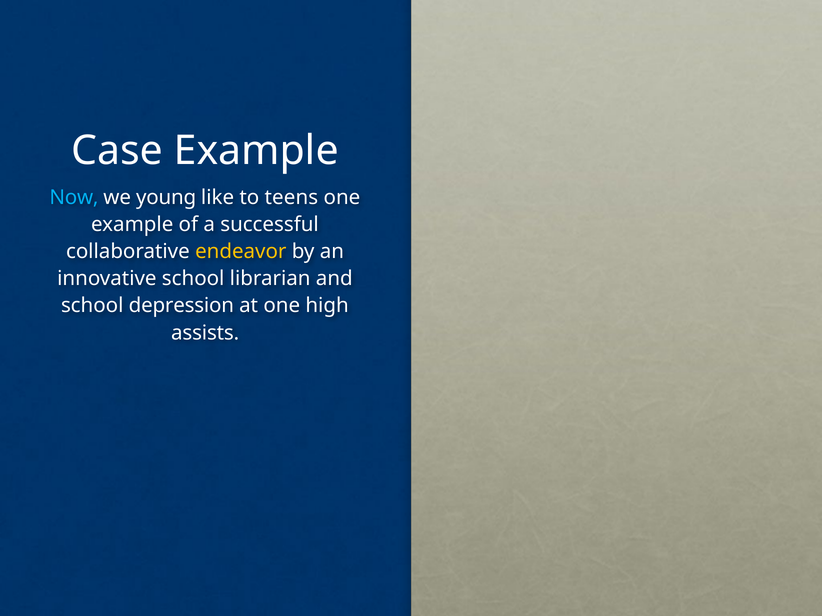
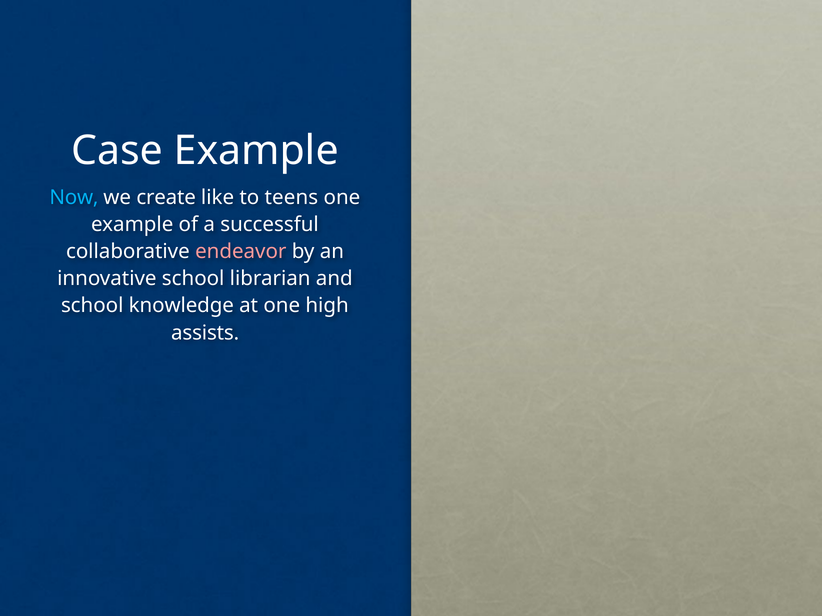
young: young -> create
endeavor colour: yellow -> pink
depression: depression -> knowledge
